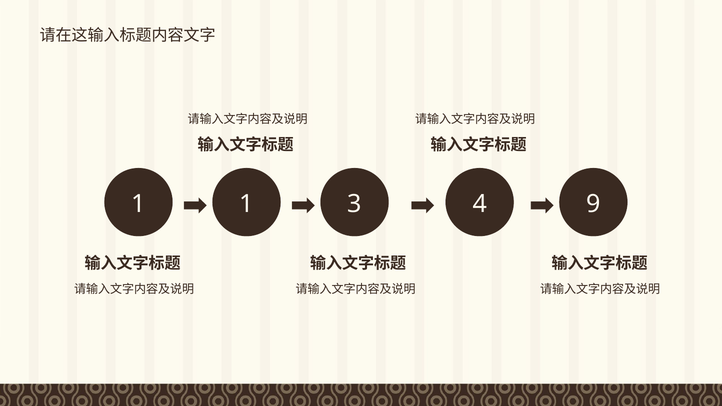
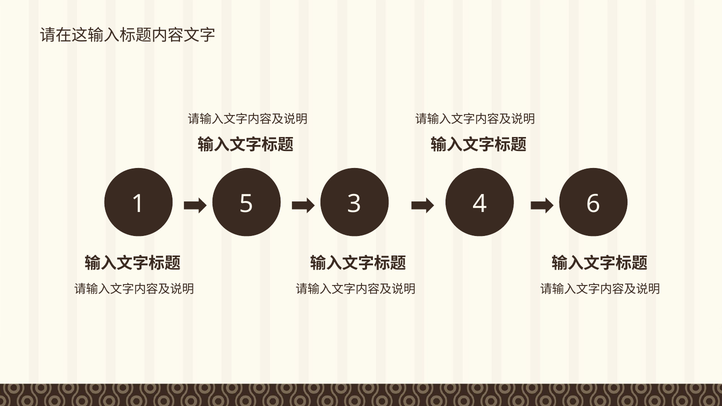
1 1: 1 -> 5
9: 9 -> 6
